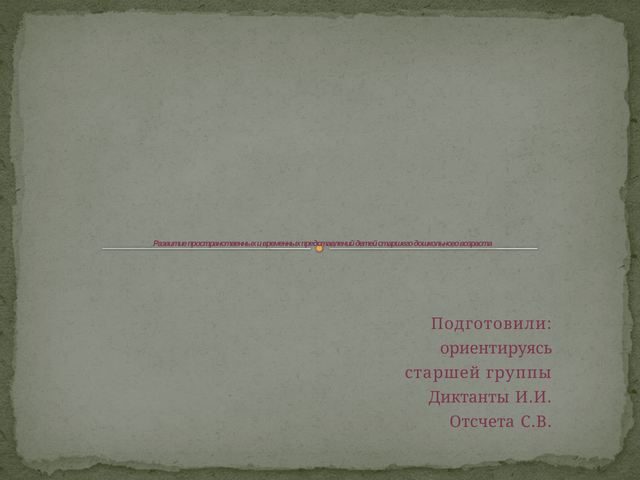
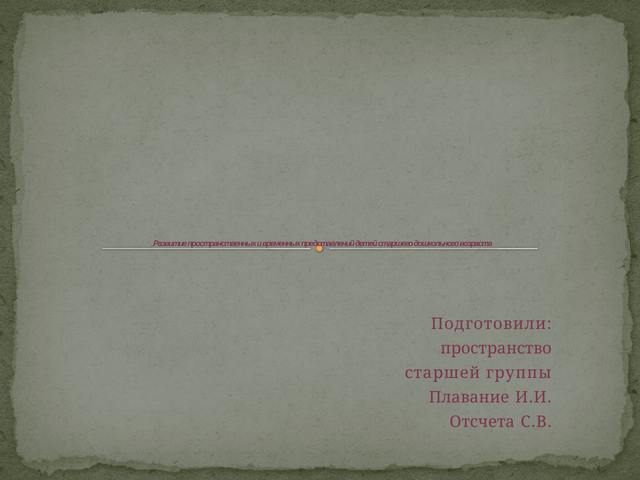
ориентируясь: ориентируясь -> пространство
Диктанты: Диктанты -> Плавание
